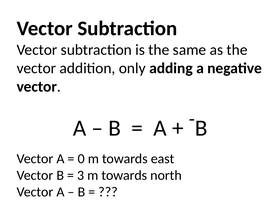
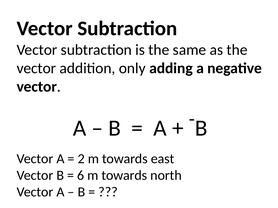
0: 0 -> 2
3: 3 -> 6
